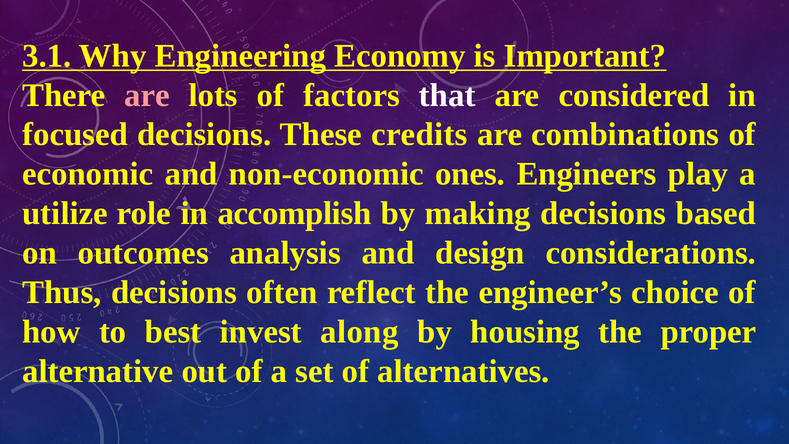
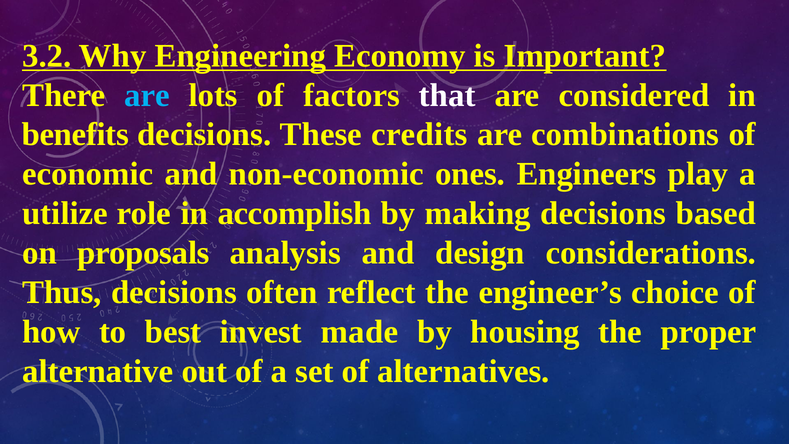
3.1: 3.1 -> 3.2
are at (147, 95) colour: pink -> light blue
focused: focused -> benefits
outcomes: outcomes -> proposals
along: along -> made
